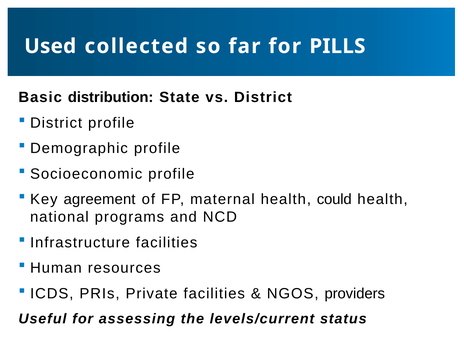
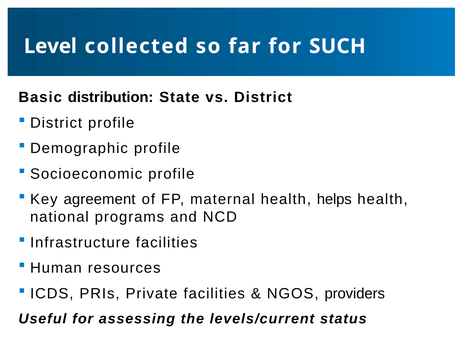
Used: Used -> Level
PILLS: PILLS -> SUCH
could: could -> helps
